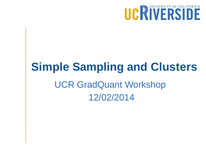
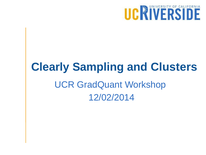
Simple: Simple -> Clearly
